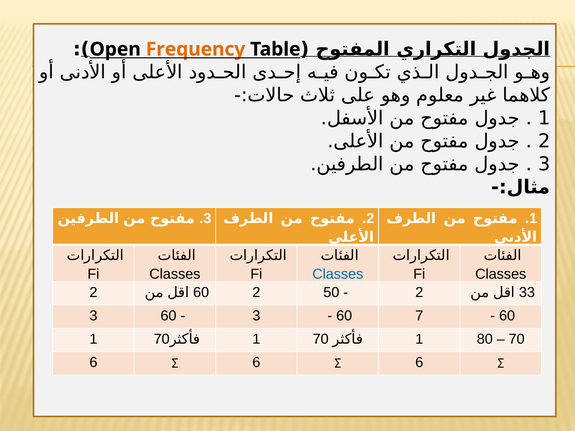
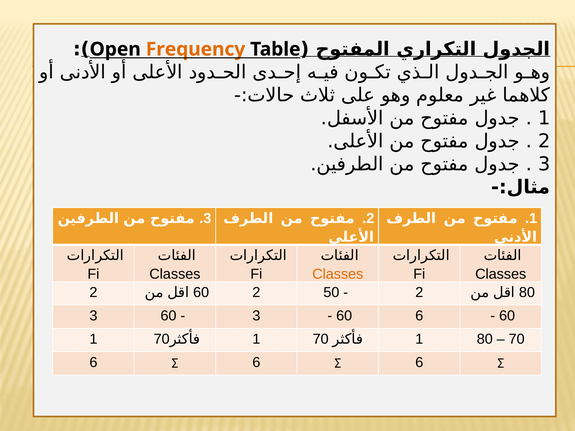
Classes at (338, 274) colour: blue -> orange
2 33: 33 -> 80
7 at (419, 316): 7 -> 6
